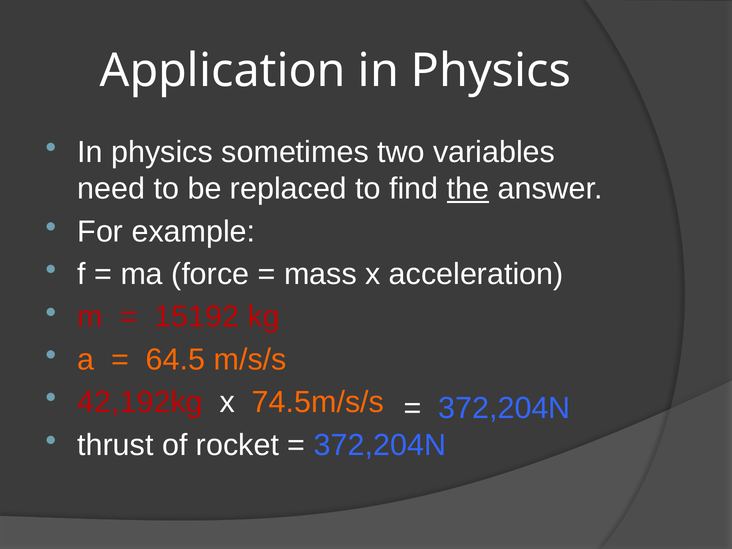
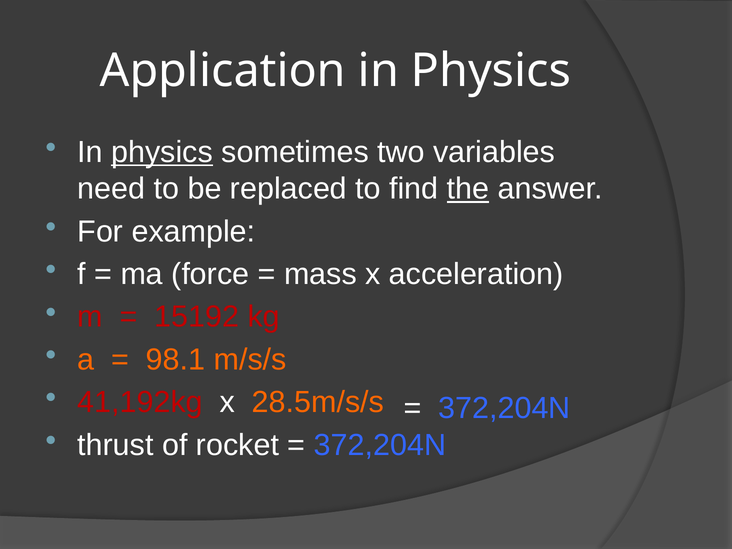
physics at (162, 152) underline: none -> present
64.5: 64.5 -> 98.1
42,192kg: 42,192kg -> 41,192kg
74.5m/s/s: 74.5m/s/s -> 28.5m/s/s
